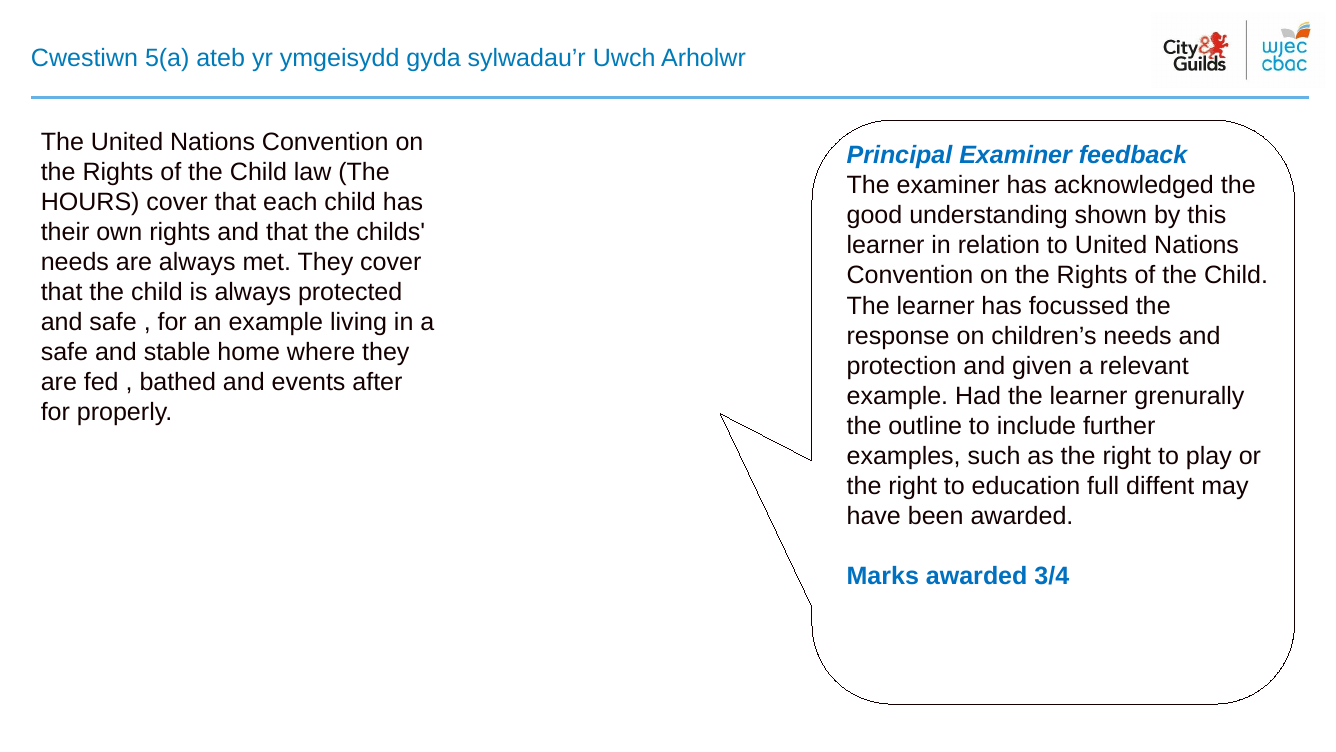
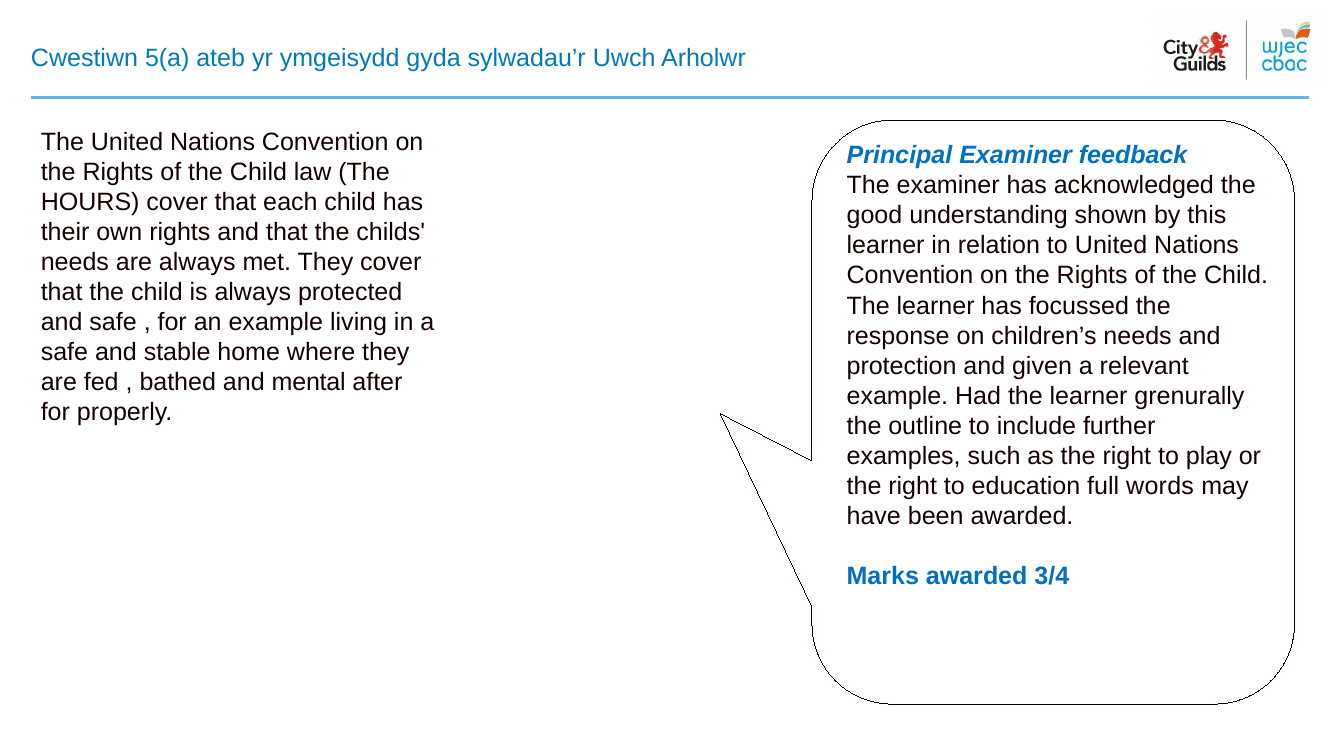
events: events -> mental
diffent: diffent -> words
